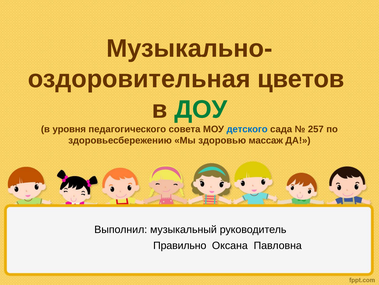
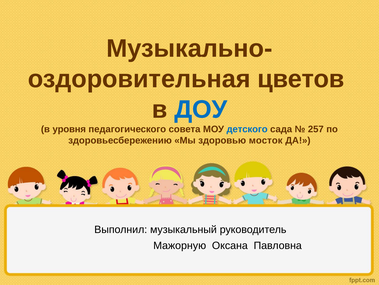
ДОУ colour: green -> blue
массаж: массаж -> мосток
Правильно: Правильно -> Мажорную
